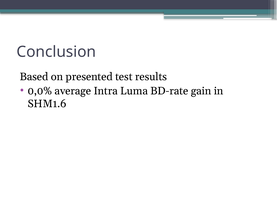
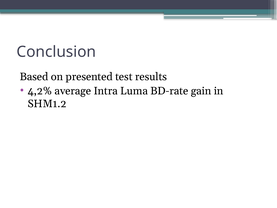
0,0%: 0,0% -> 4,2%
SHM1.6: SHM1.6 -> SHM1.2
